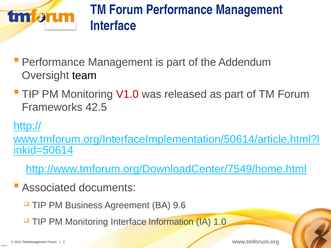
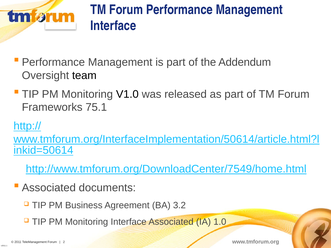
V1.0 colour: red -> black
42.5: 42.5 -> 75.1
9.6: 9.6 -> 3.2
Interface Information: Information -> Associated
